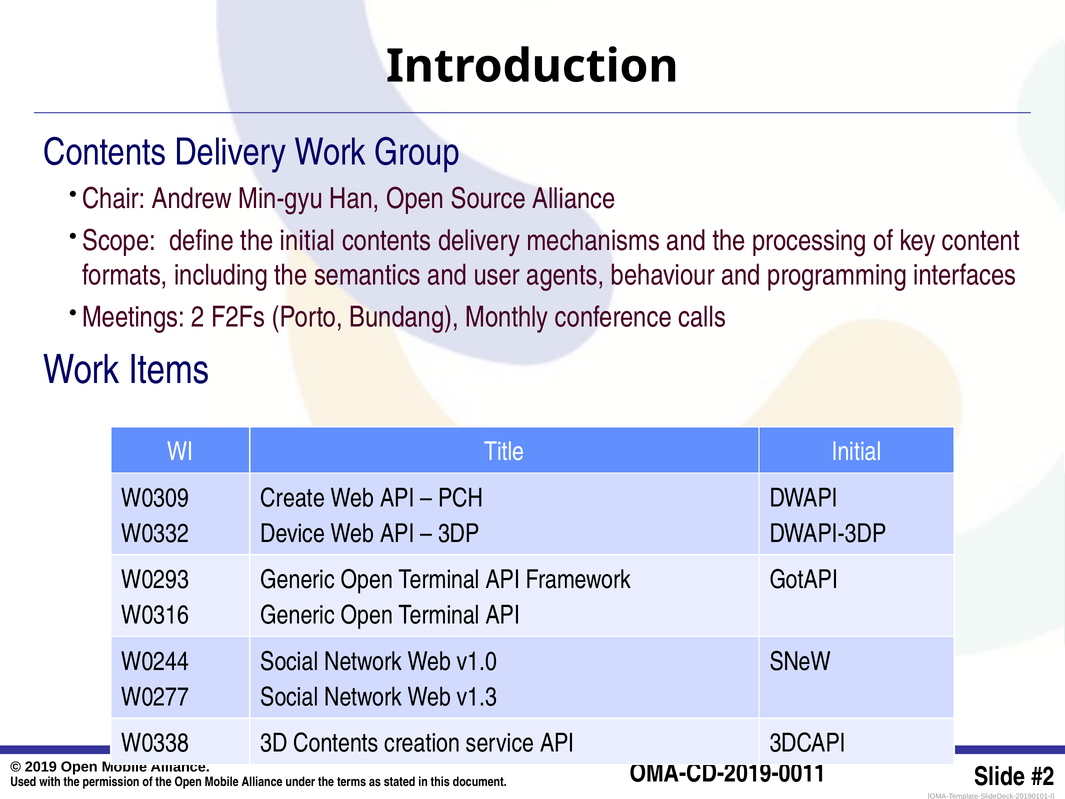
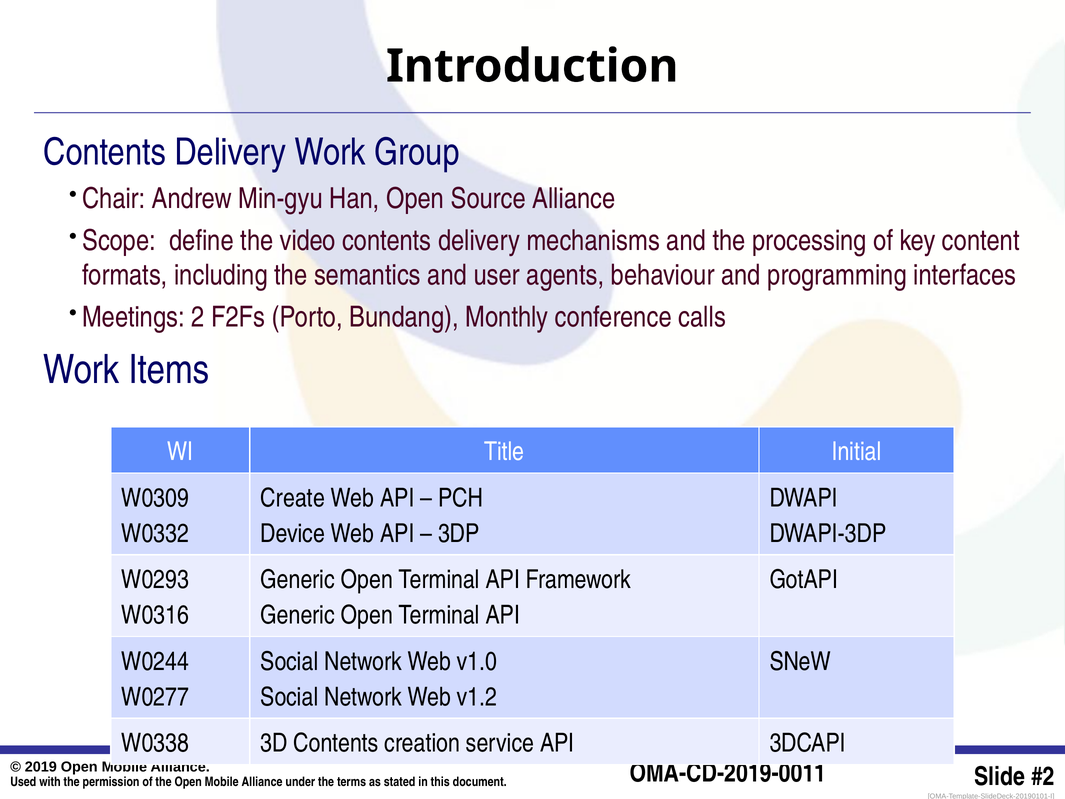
the initial: initial -> video
v1.3: v1.3 -> v1.2
